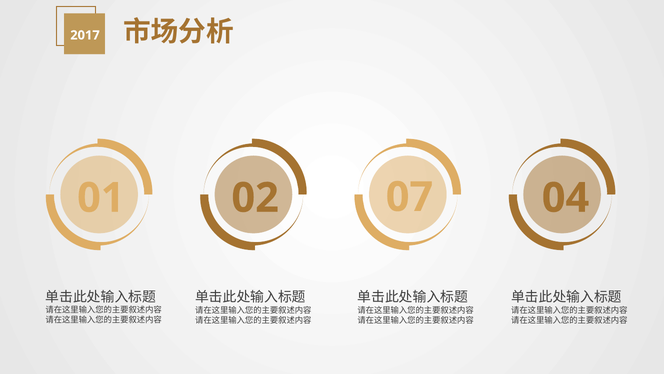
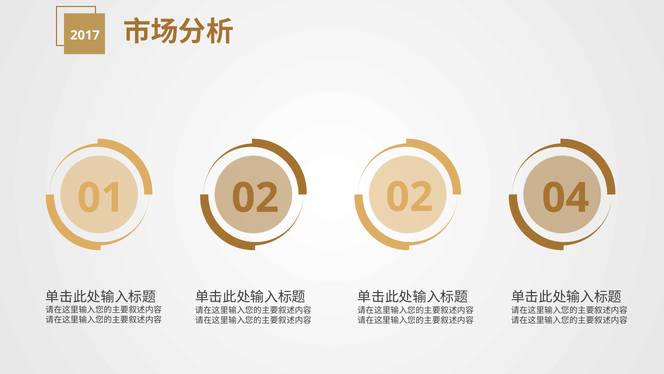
02 07: 07 -> 02
